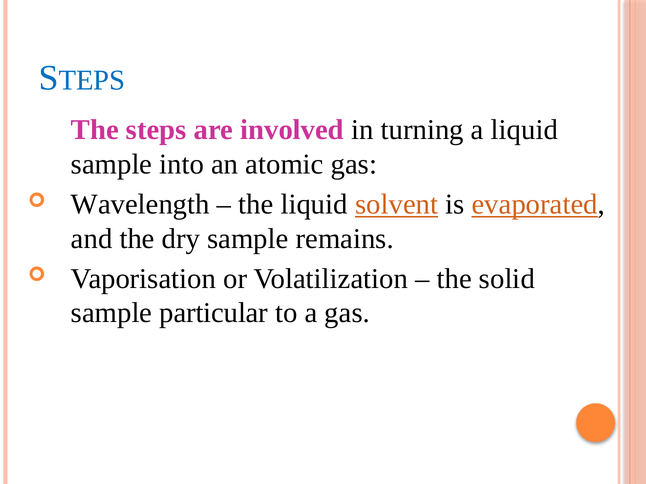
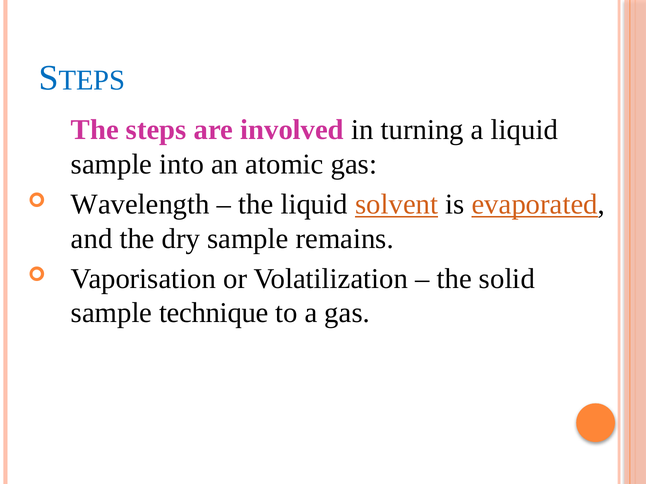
particular: particular -> technique
